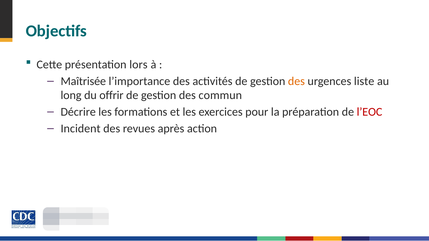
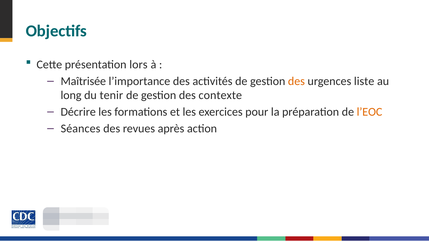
offrir: offrir -> tenir
commun: commun -> contexte
l’EOC colour: red -> orange
Incident: Incident -> Séances
